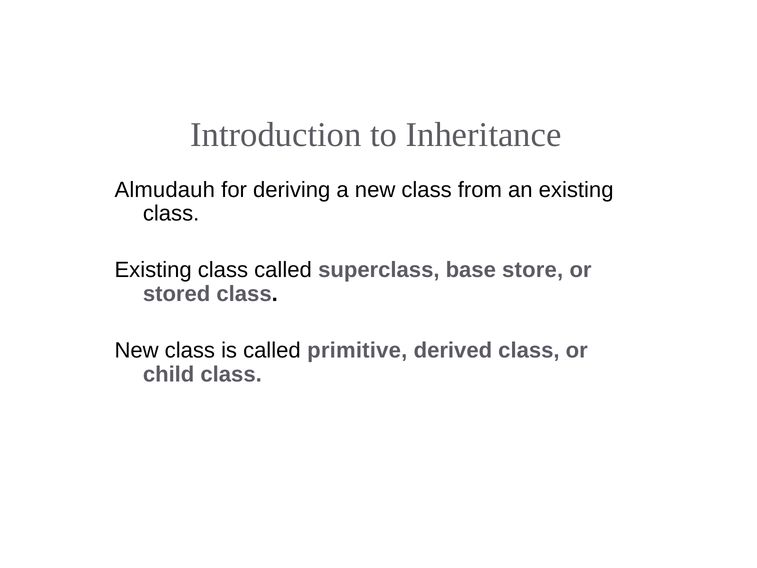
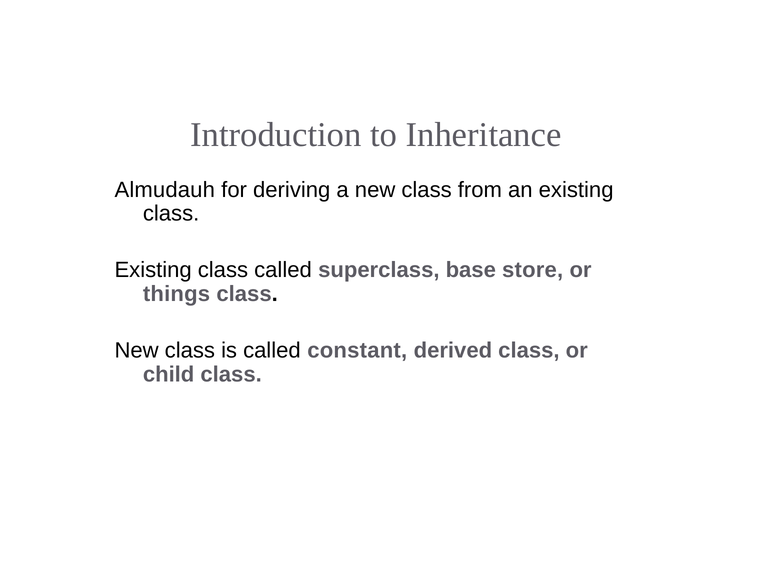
stored: stored -> things
primitive: primitive -> constant
